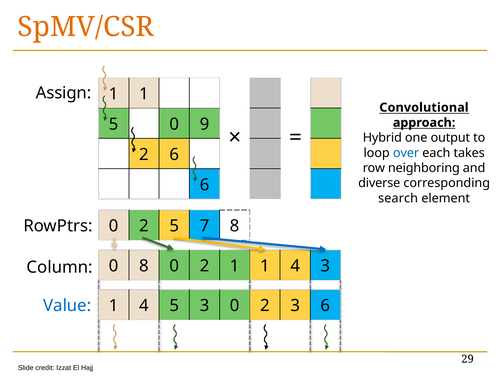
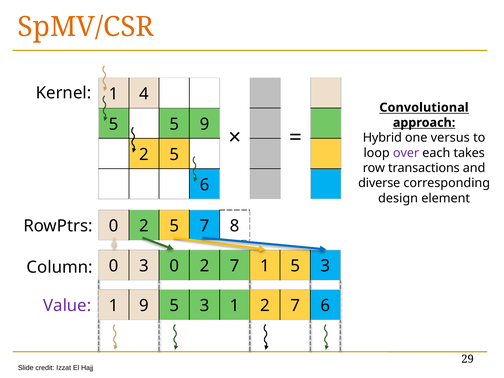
Assign: Assign -> Kernel
1 at (144, 94): 1 -> 4
5 0: 0 -> 5
output: output -> versus
over colour: blue -> purple
6 at (174, 155): 6 -> 5
neighboring: neighboring -> transactions
search: search -> design
0 8: 8 -> 3
0 2 1: 1 -> 7
4 at (295, 266): 4 -> 5
4 at (144, 306): 4 -> 9
0 at (235, 306): 0 -> 1
3 at (295, 306): 3 -> 7
Value colour: blue -> purple
